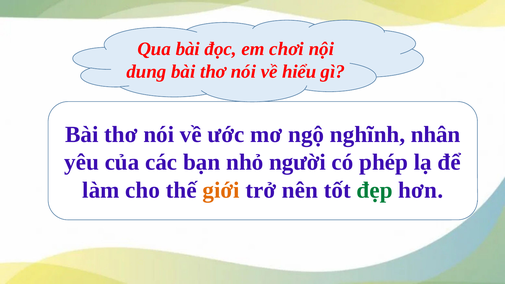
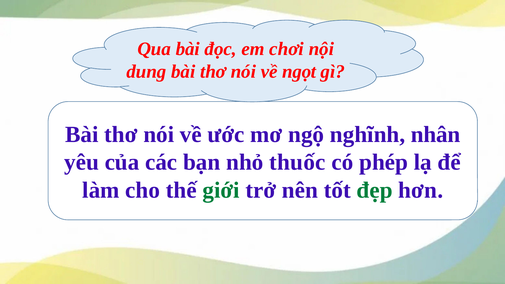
hiểu: hiểu -> ngọt
người: người -> thuốc
giới colour: orange -> green
